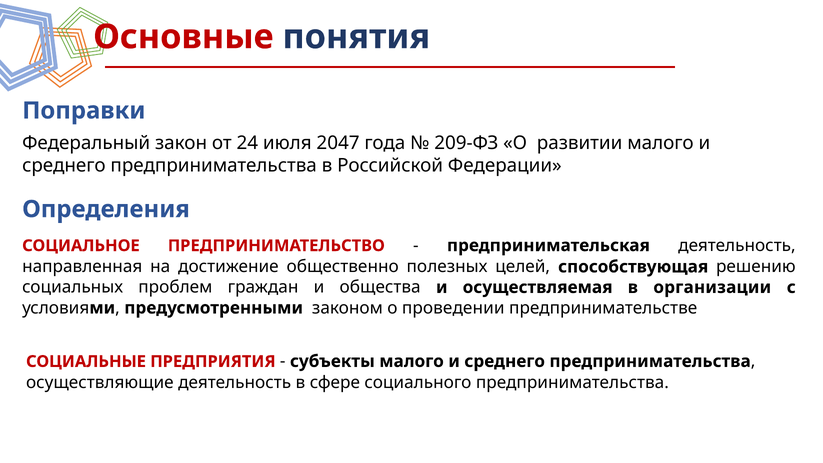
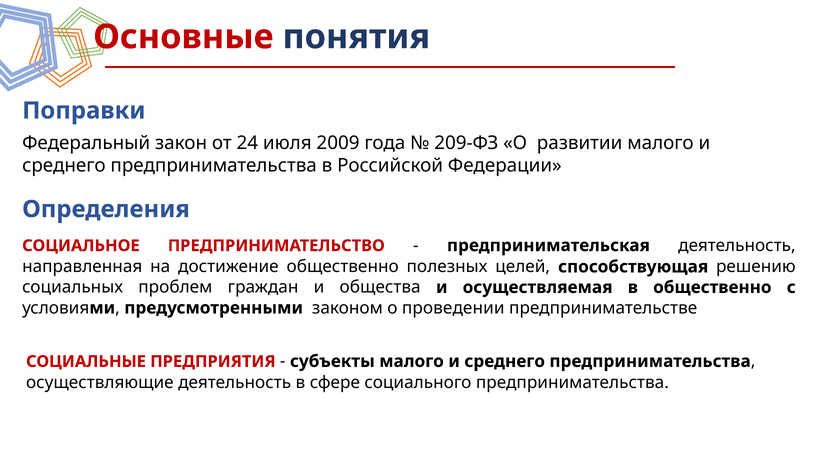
2047: 2047 -> 2009
в организации: организации -> общественно
